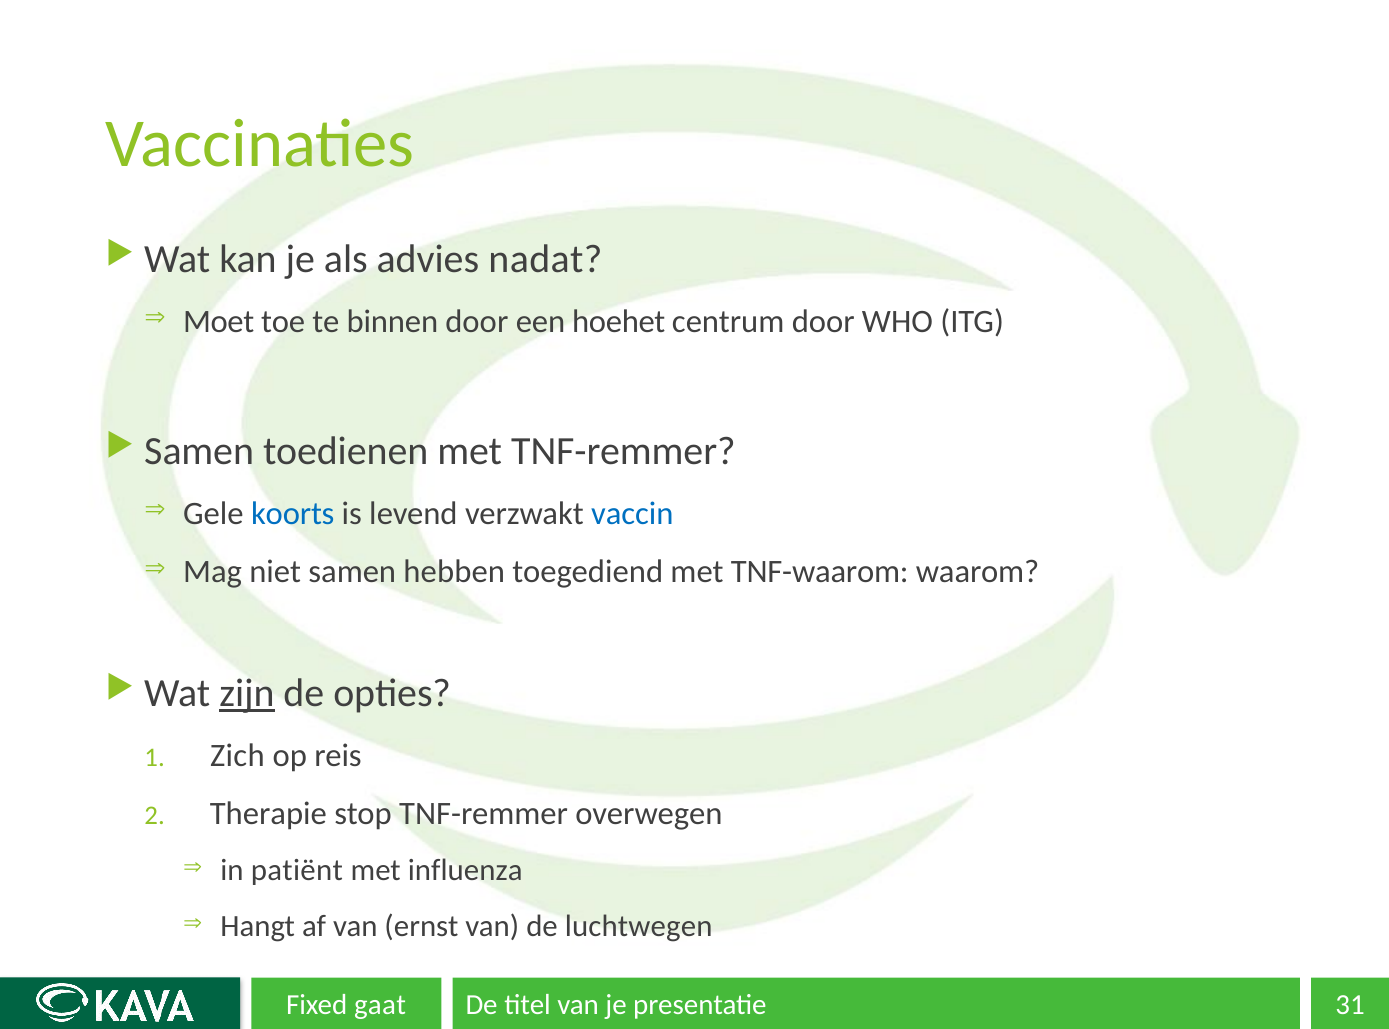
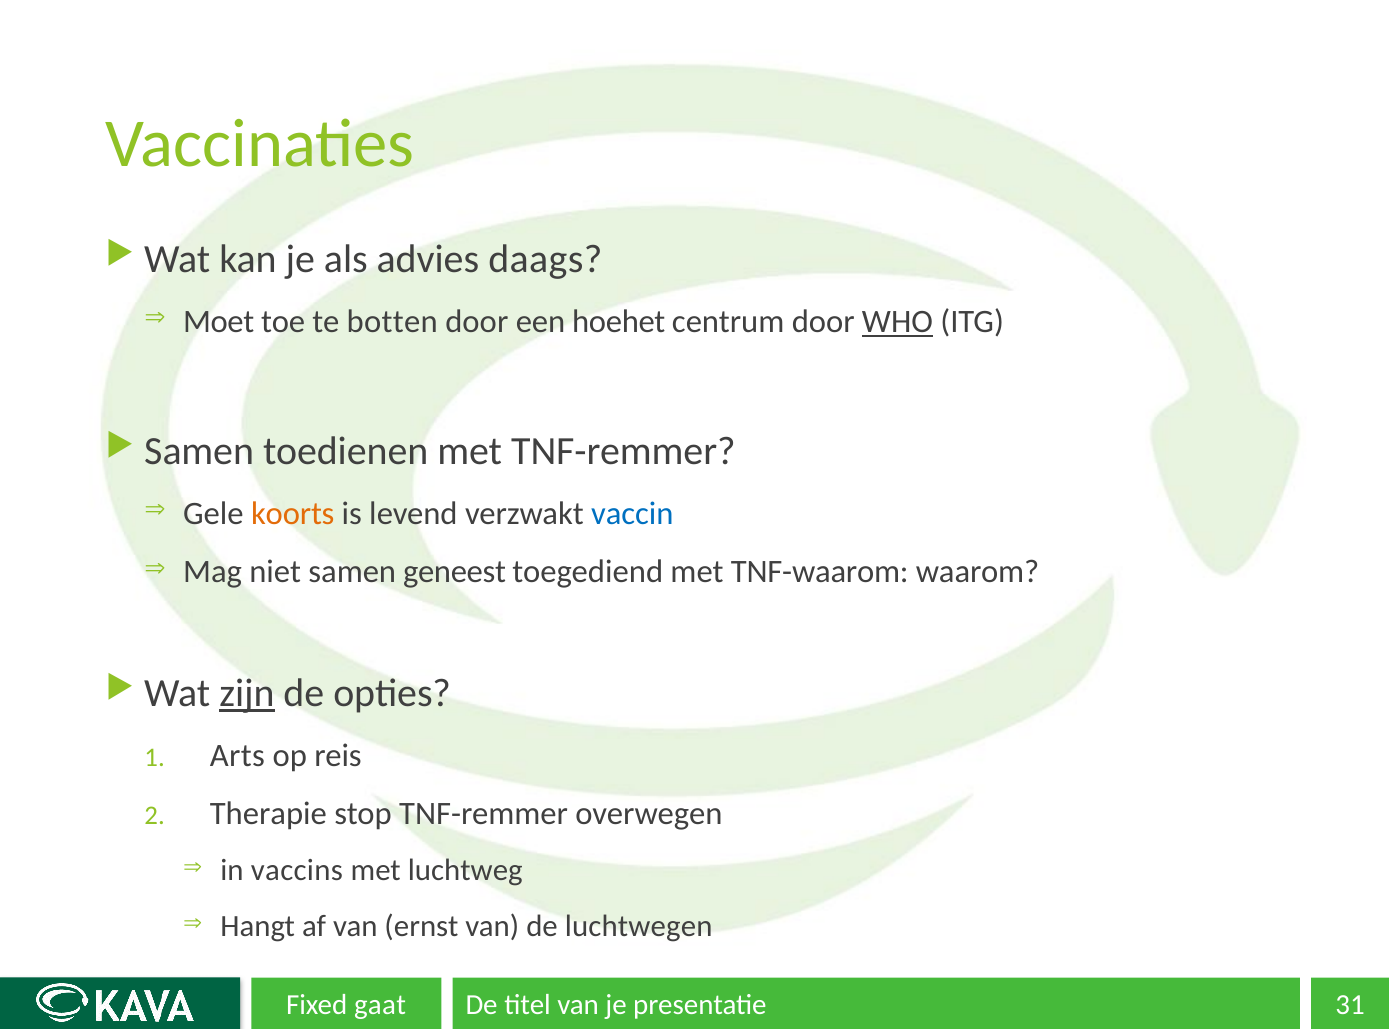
nadat: nadat -> daags
binnen: binnen -> botten
WHO underline: none -> present
koorts colour: blue -> orange
hebben: hebben -> geneest
Zich: Zich -> Arts
patiënt: patiënt -> vaccins
influenza: influenza -> luchtweg
